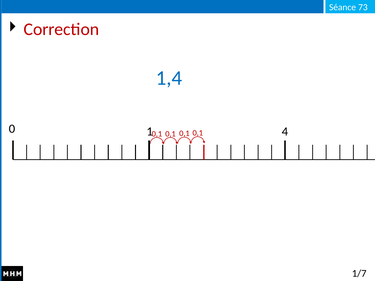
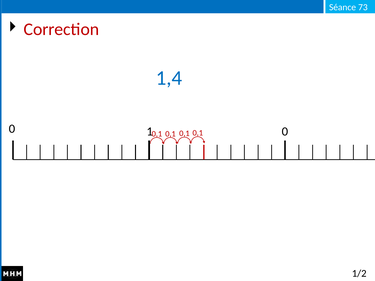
0 4: 4 -> 0
1/7: 1/7 -> 1/2
